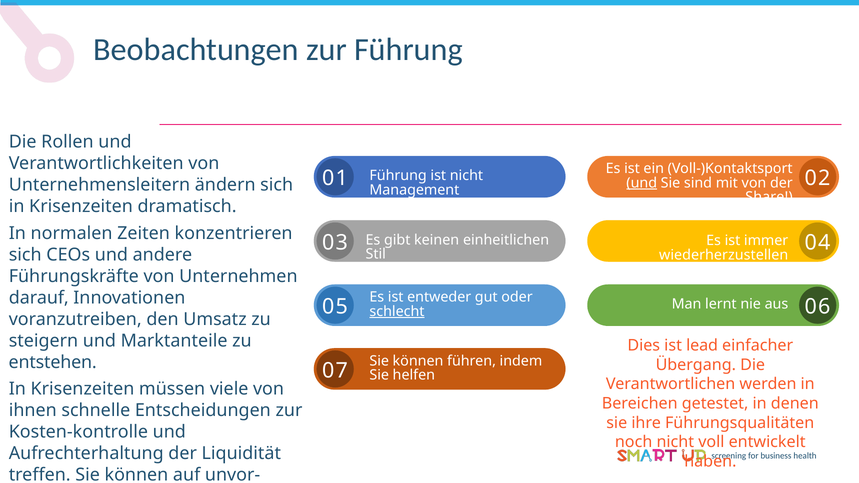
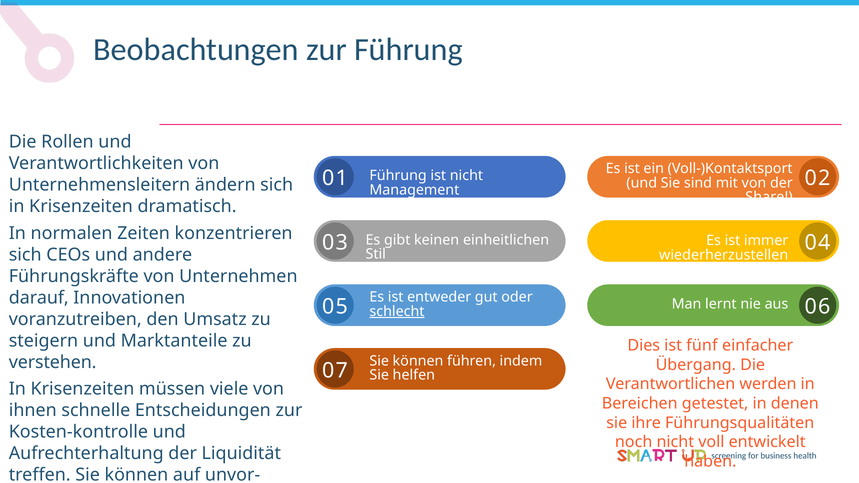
und at (642, 183) underline: present -> none
lead: lead -> fünf
entstehen: entstehen -> verstehen
